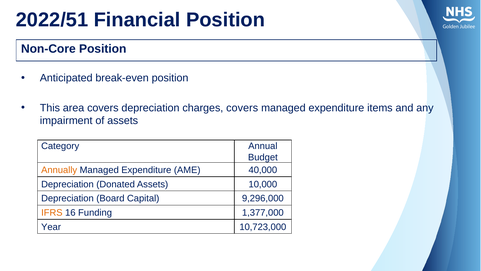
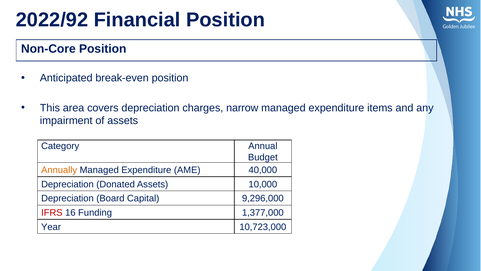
2022/51: 2022/51 -> 2022/92
charges covers: covers -> narrow
IFRS colour: orange -> red
